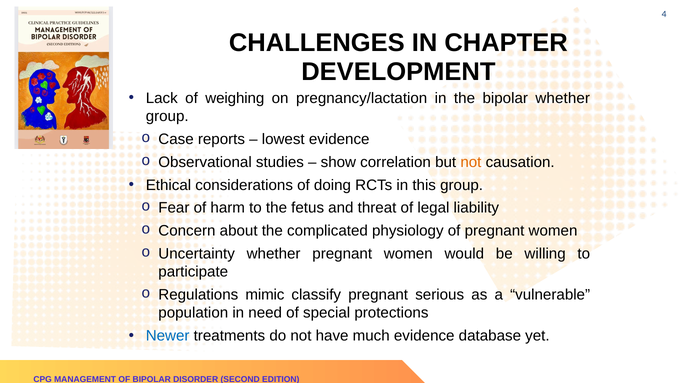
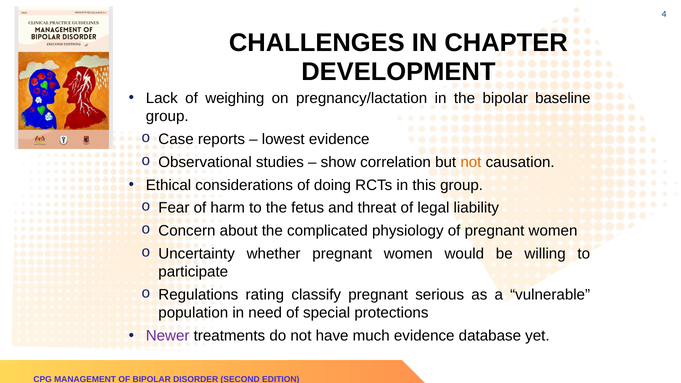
bipolar whether: whether -> baseline
mimic: mimic -> rating
Newer colour: blue -> purple
